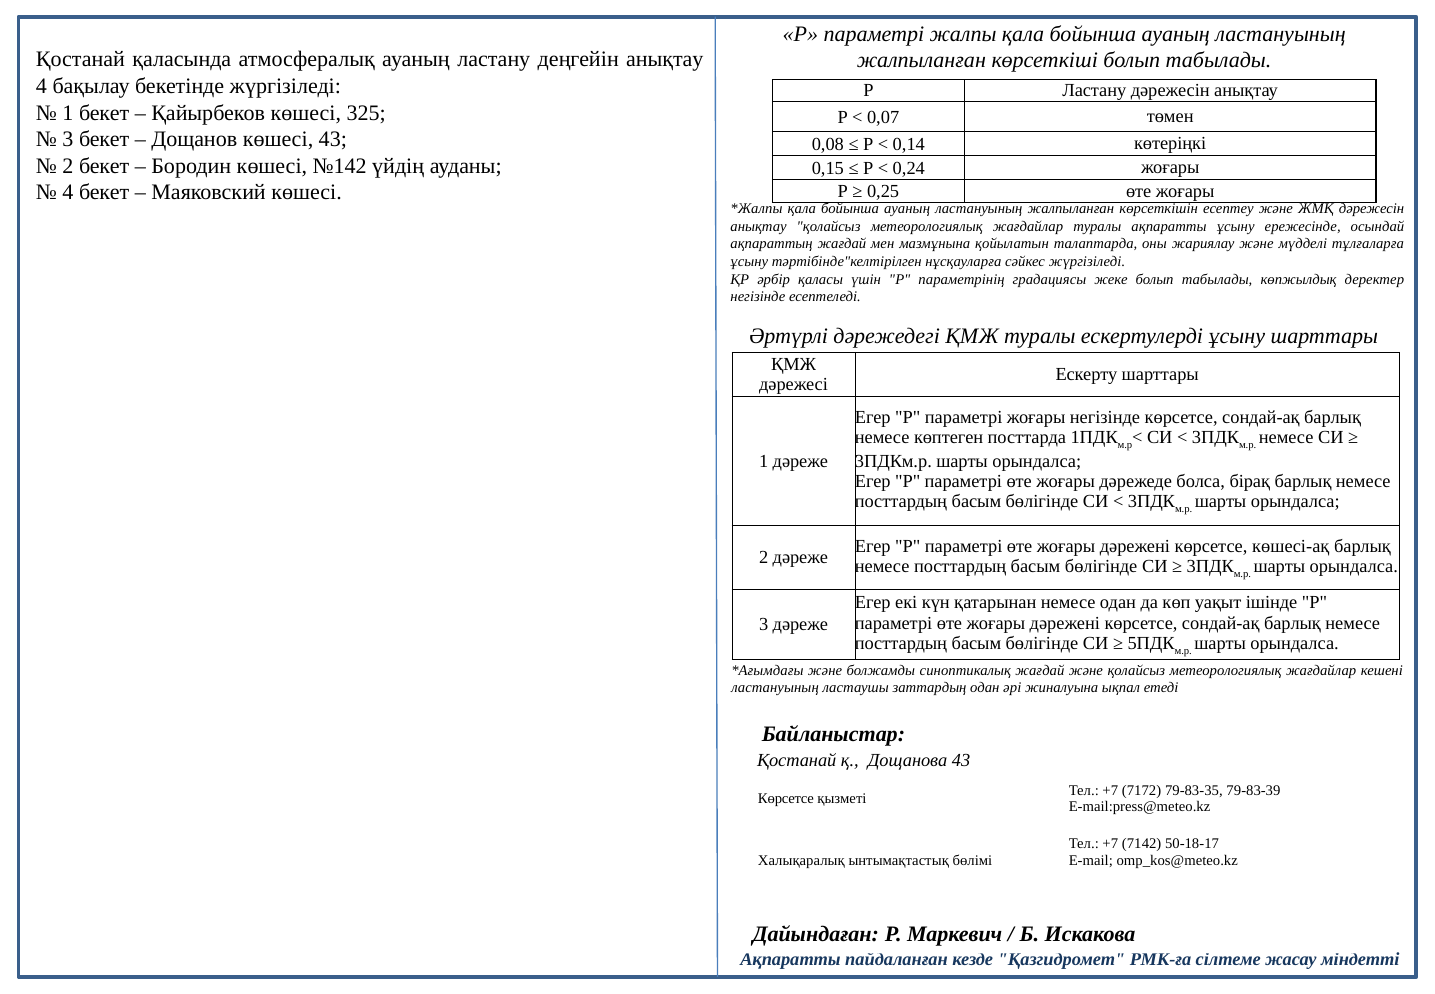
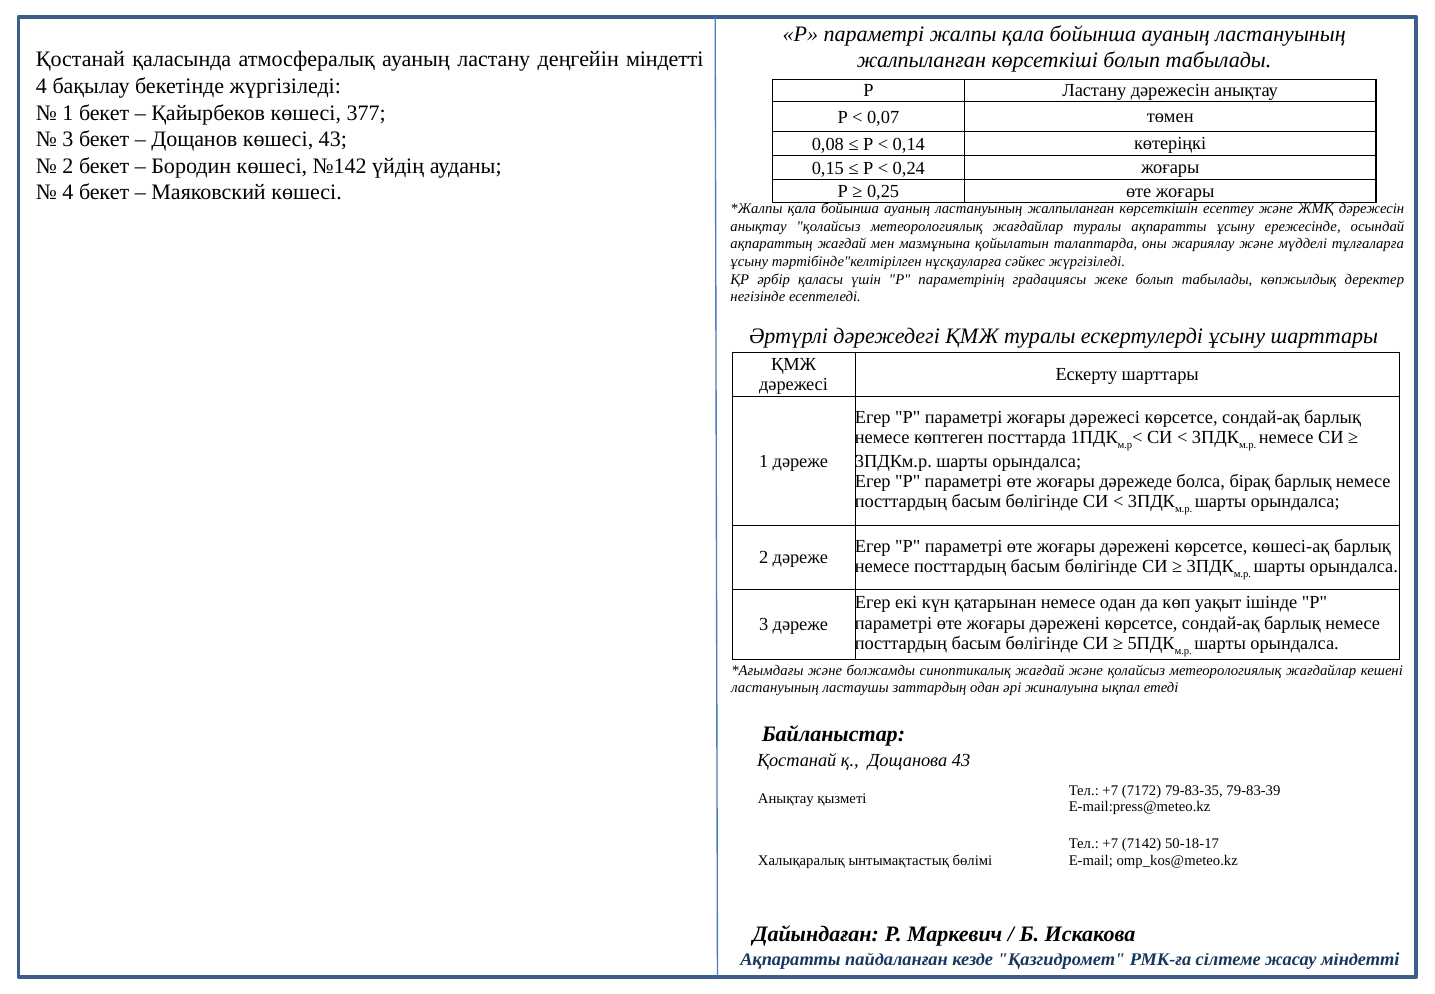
деңгейін анықтау: анықтау -> міндетті
325: 325 -> 377
жоғары негізінде: негізінде -> дәрежесі
Көрсетсе at (786, 798): Көрсетсе -> Анықтау
